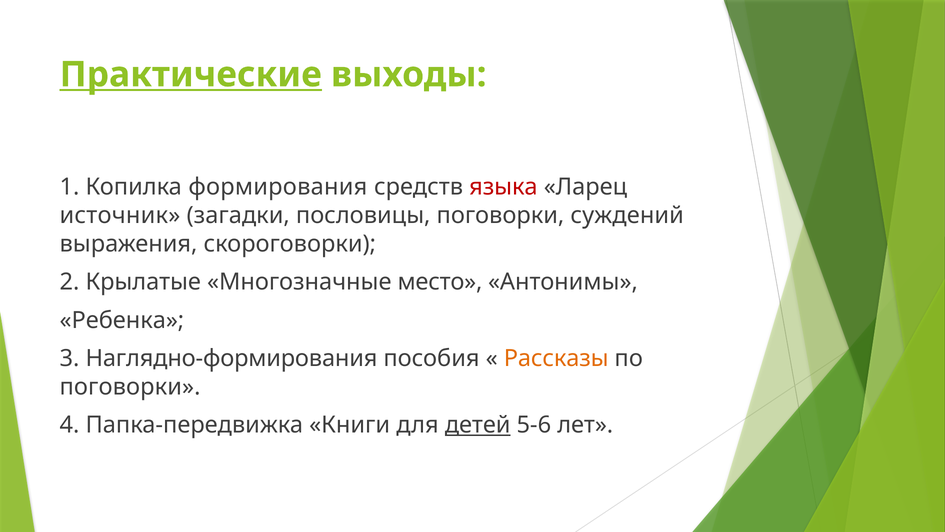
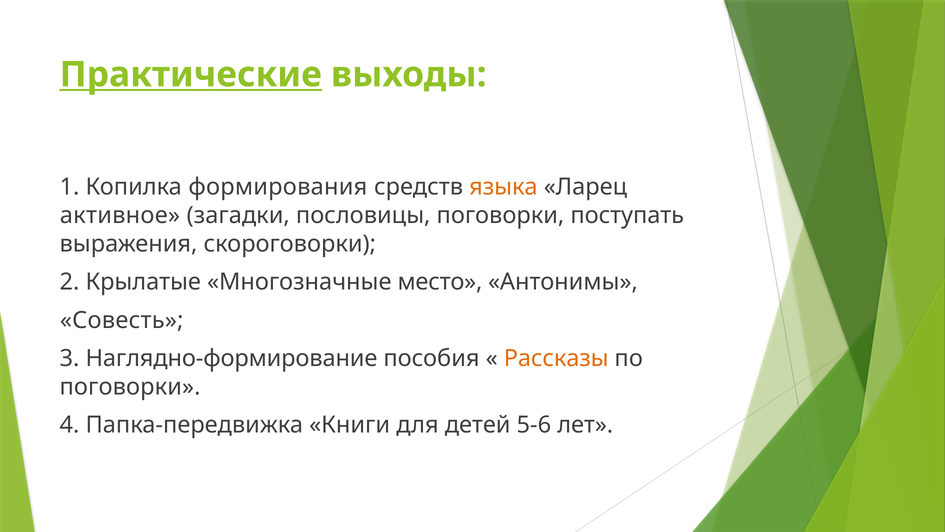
языка colour: red -> orange
источник: источник -> активное
суждений: суждений -> поступать
Ребенка: Ребенка -> Совесть
Наглядно-формирования: Наглядно-формирования -> Наглядно-формирование
детей underline: present -> none
